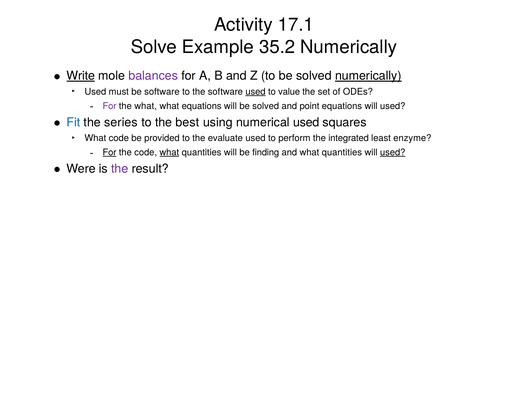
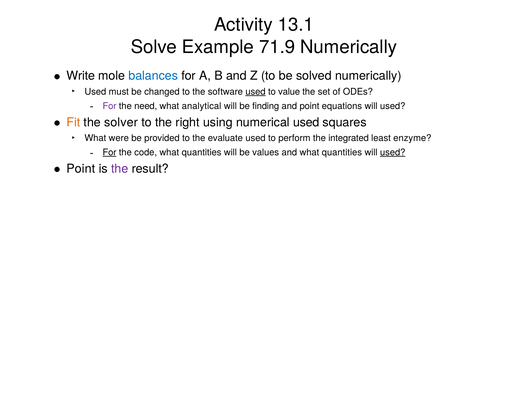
17.1: 17.1 -> 13.1
35.2: 35.2 -> 71.9
Write underline: present -> none
balances colour: purple -> blue
numerically at (368, 76) underline: present -> none
be software: software -> changed
the what: what -> need
what equations: equations -> analytical
will be solved: solved -> finding
Fit colour: blue -> orange
series: series -> solver
best: best -> right
What code: code -> were
what at (169, 152) underline: present -> none
finding: finding -> values
Were at (81, 169): Were -> Point
